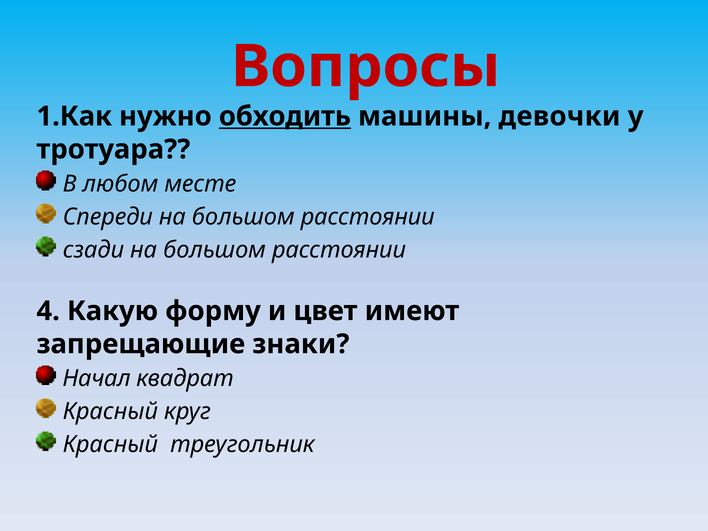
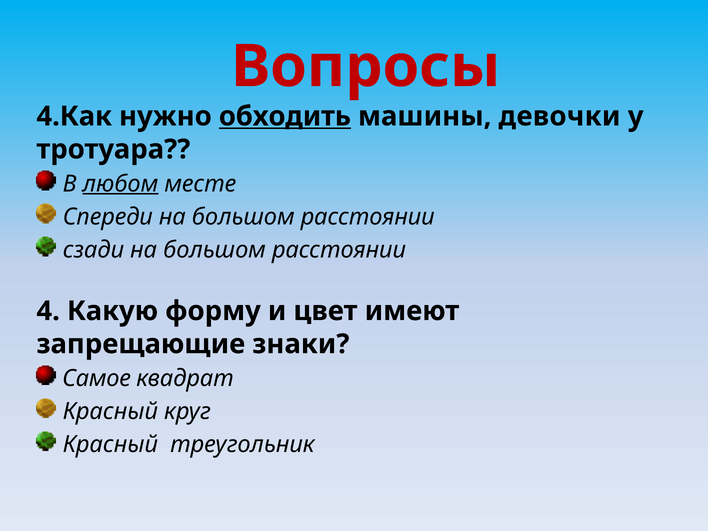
1.Как: 1.Как -> 4.Как
любом underline: none -> present
Начал: Начал -> Самое
